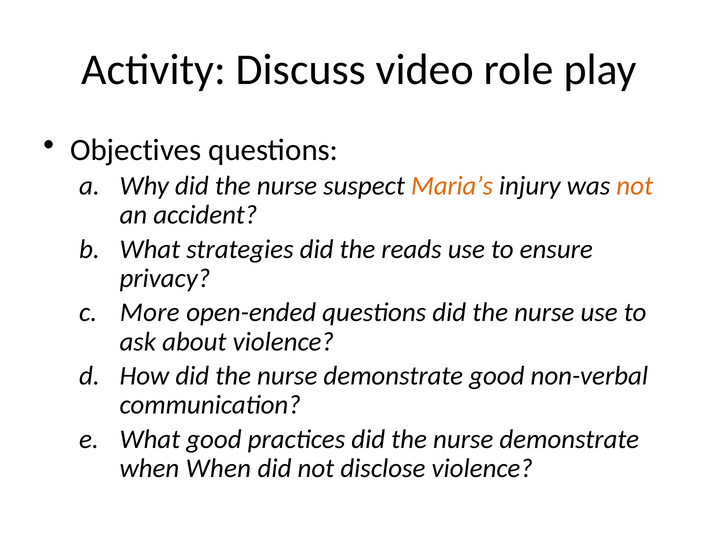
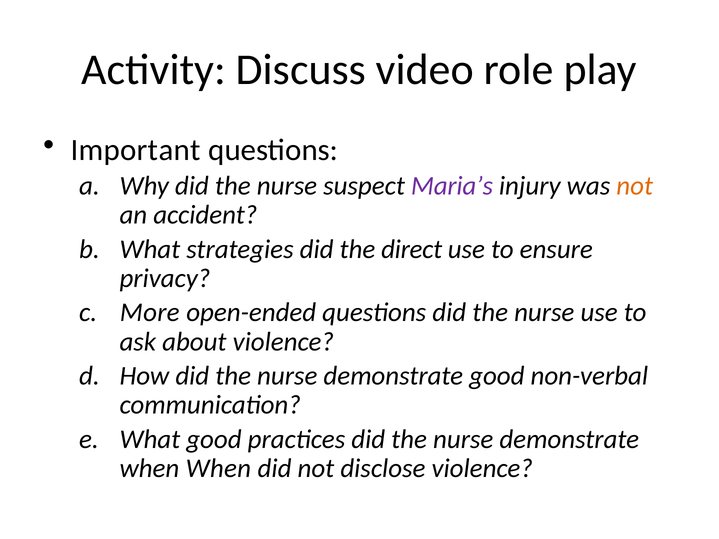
Objectives: Objectives -> Important
Maria’s colour: orange -> purple
reads: reads -> direct
